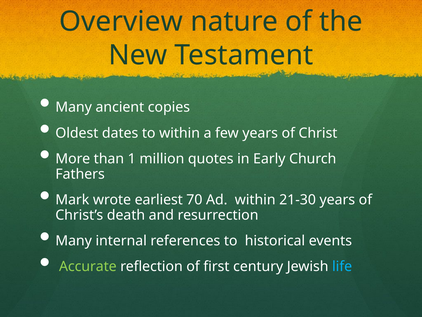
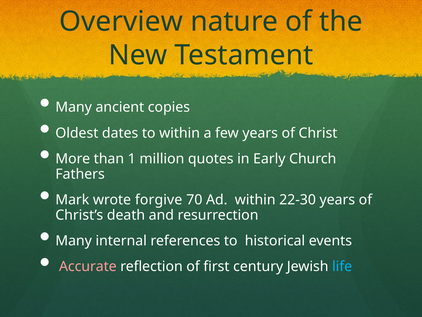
earliest: earliest -> forgive
21-30: 21-30 -> 22-30
Accurate colour: light green -> pink
